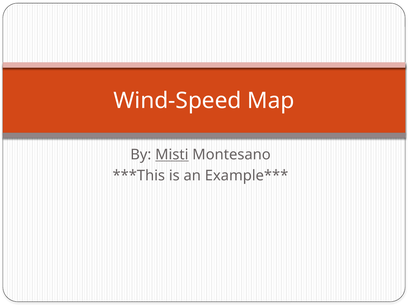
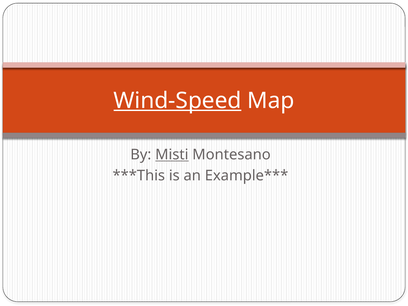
Wind-Speed underline: none -> present
